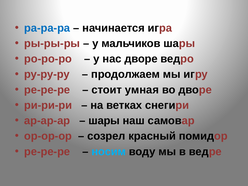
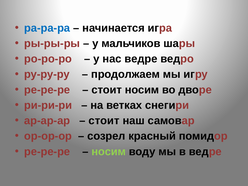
нас дворе: дворе -> ведре
стоит умная: умная -> носим
шары at (104, 121): шары -> стоит
носим at (109, 152) colour: light blue -> light green
